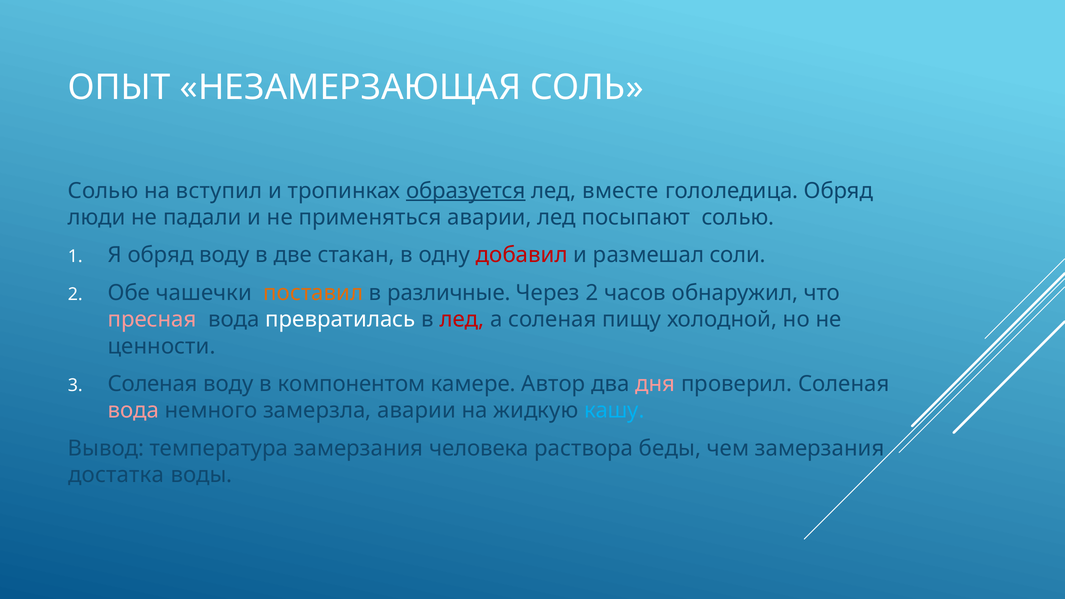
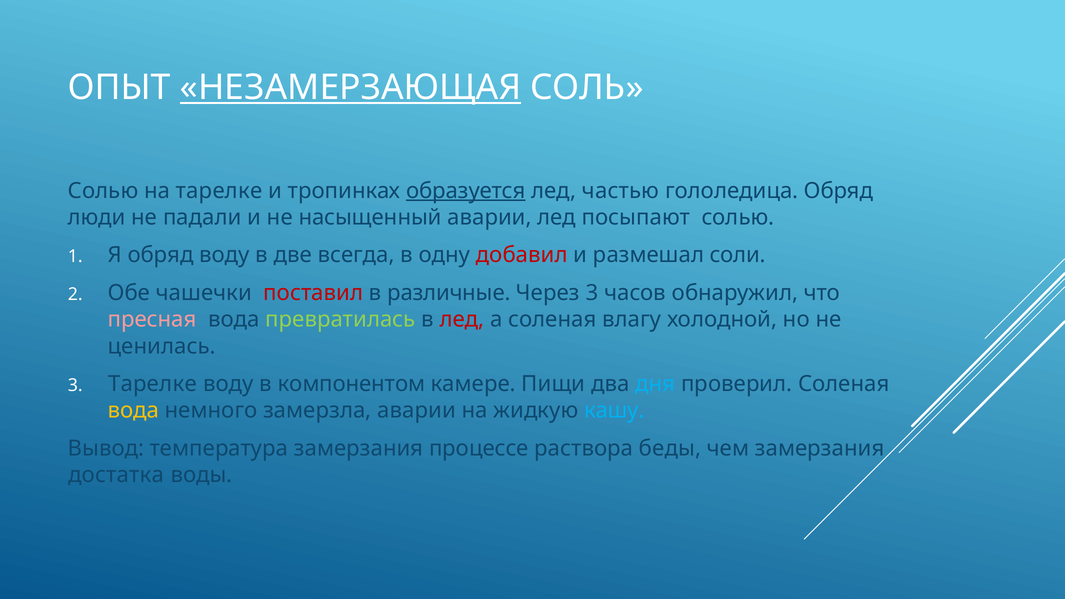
НЕЗАМЕРЗАЮЩАЯ underline: none -> present
на вступил: вступил -> тарелке
вместе: вместе -> частью
применяться: применяться -> насыщенный
стакан: стакан -> всегда
поставил colour: orange -> red
Через 2: 2 -> 3
превратилась colour: white -> light green
пищу: пищу -> влагу
ценности: ценности -> ценилась
Соленая at (153, 384): Соленая -> Тарелке
Автор: Автор -> Пищи
дня colour: pink -> light blue
вода at (133, 411) colour: pink -> yellow
человека: человека -> процессе
